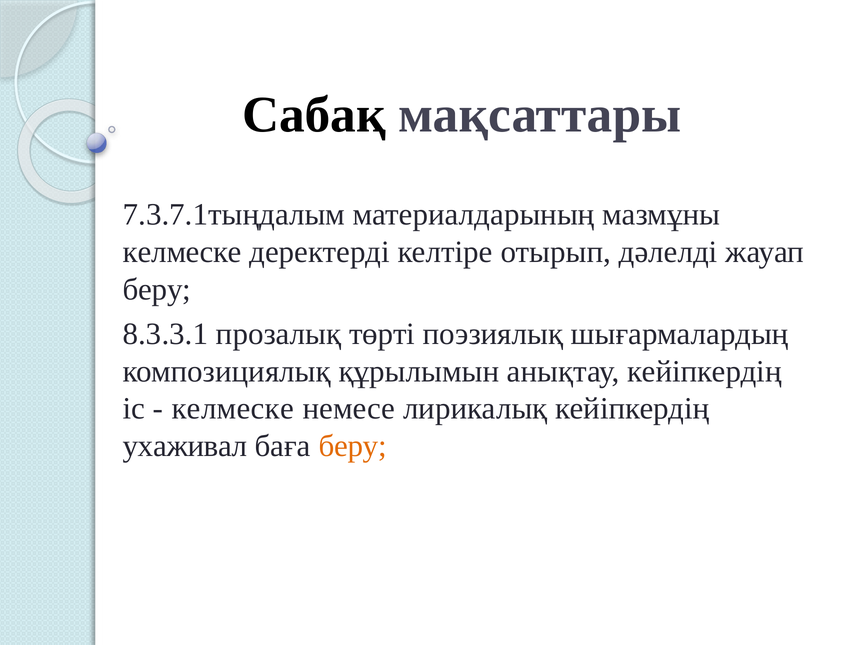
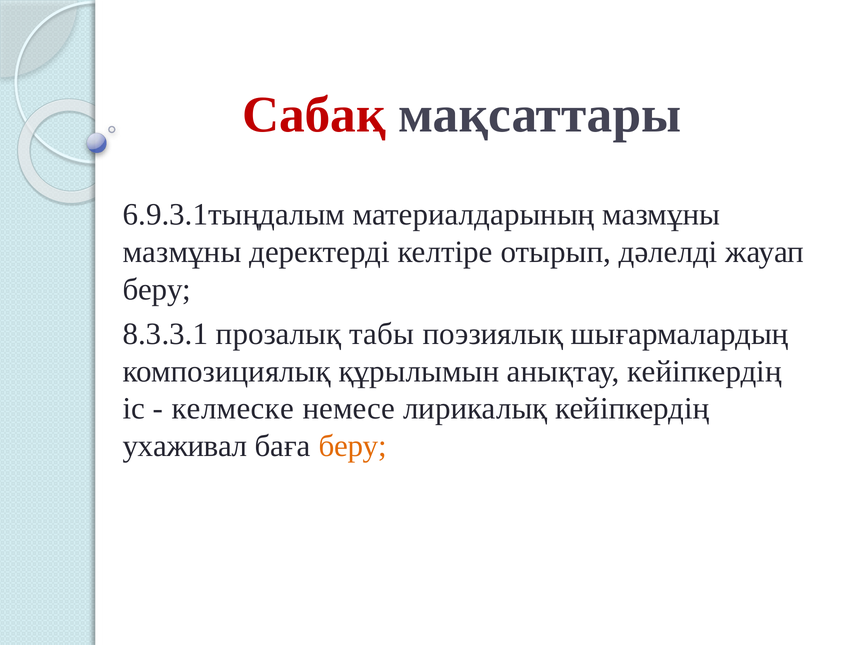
Сабақ colour: black -> red
7.3.7.1тыңдалым: 7.3.7.1тыңдалым -> 6.9.3.1тыңдалым
келмеске at (182, 252): келмеске -> мазмұны
төрті: төрті -> табы
